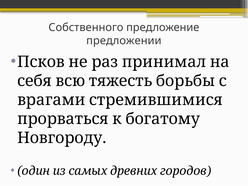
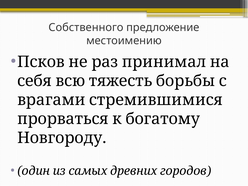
предложении: предложении -> местоимению
